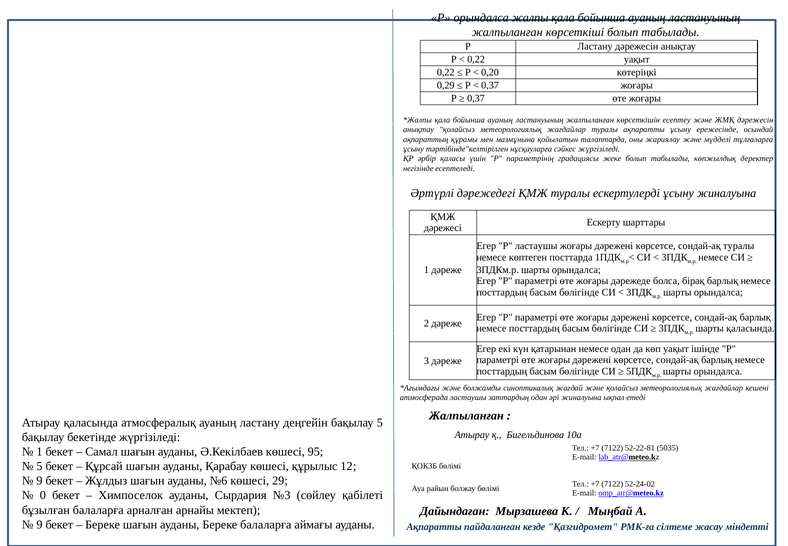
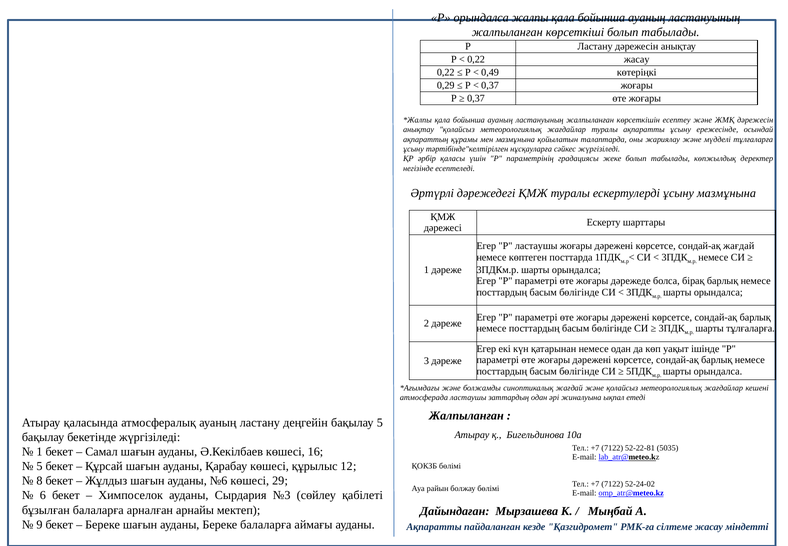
0,22 уақыт: уақыт -> жасау
0,20: 0,20 -> 0,49
ұсыну жиналуына: жиналуына -> мазмұнына
сондай-ақ туралы: туралы -> жағдай
шарты қаласында: қаласында -> тұлғаларға
95: 95 -> 16
9 at (39, 481): 9 -> 8
0: 0 -> 6
